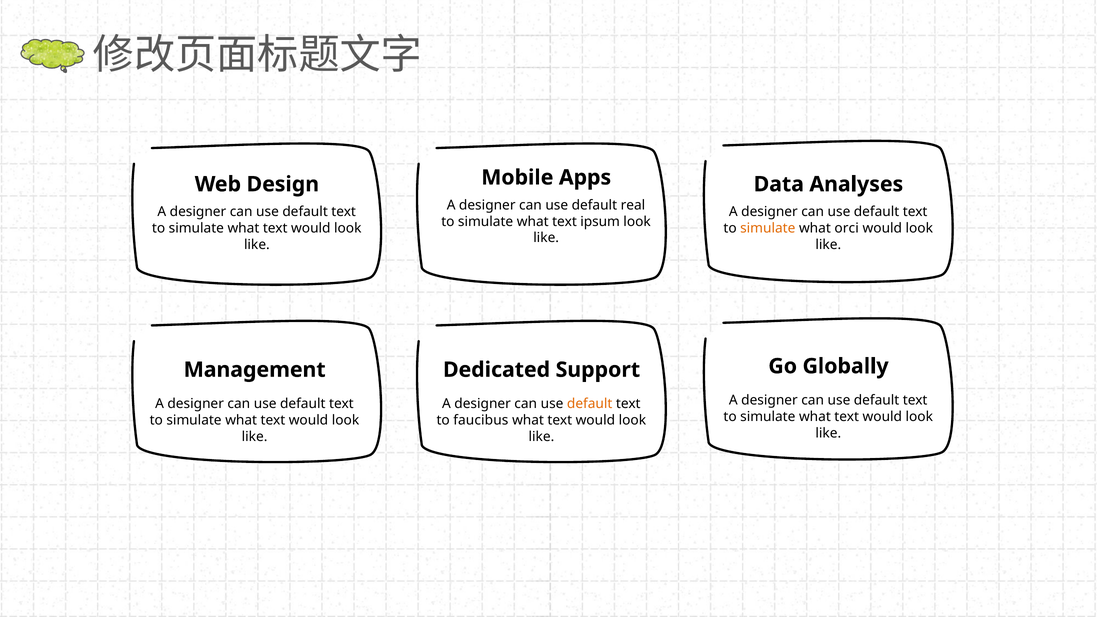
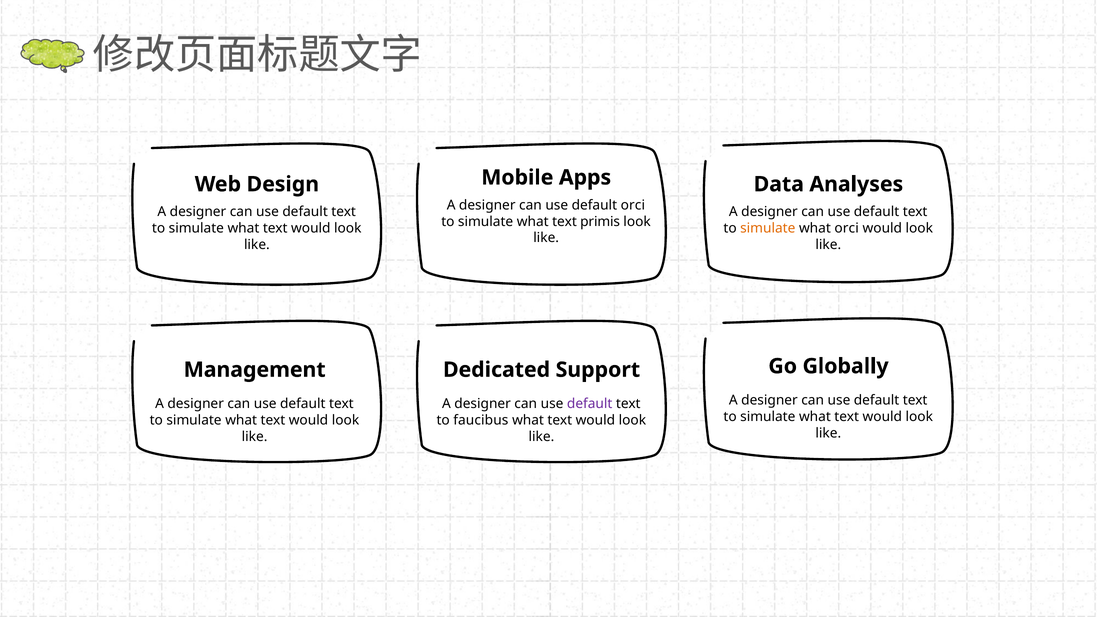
default real: real -> orci
ipsum: ipsum -> primis
default at (590, 404) colour: orange -> purple
